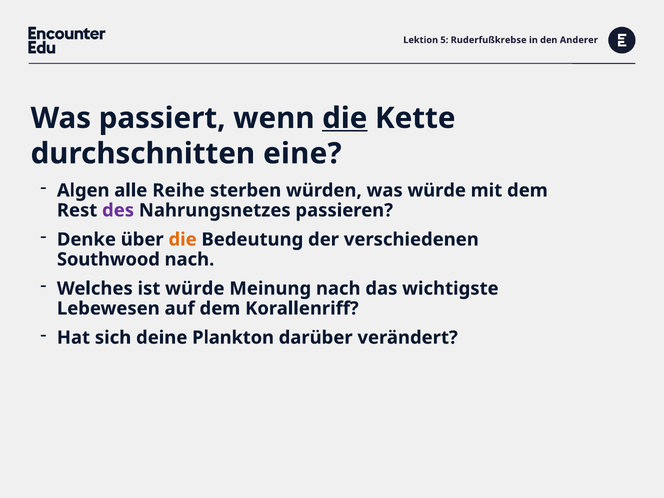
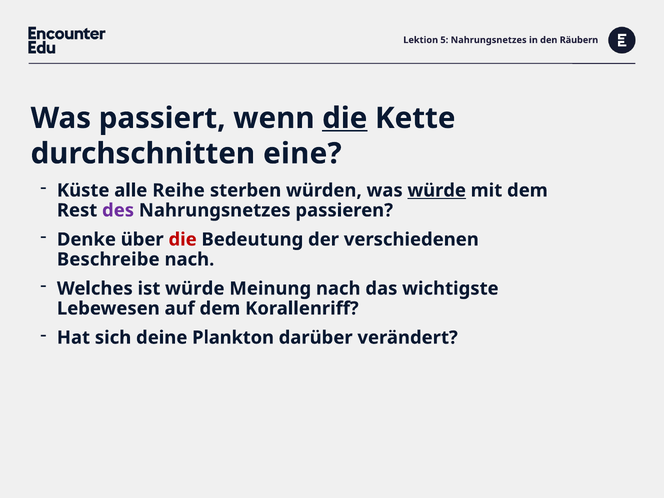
5 Ruderfußkrebse: Ruderfußkrebse -> Nahrungsnetzes
Anderer: Anderer -> Räubern
Algen: Algen -> Küste
würde at (437, 190) underline: none -> present
die at (183, 239) colour: orange -> red
Southwood: Southwood -> Beschreibe
